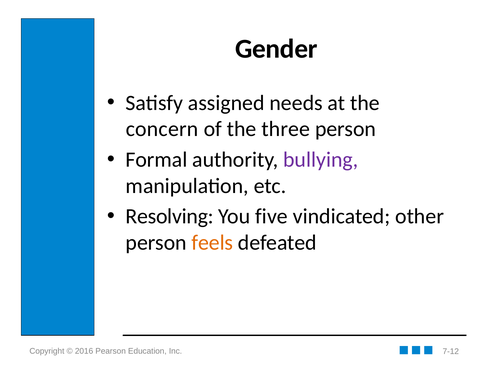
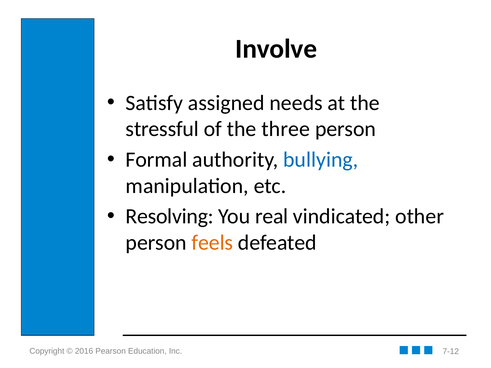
Gender: Gender -> Involve
concern: concern -> stressful
bullying colour: purple -> blue
five: five -> real
